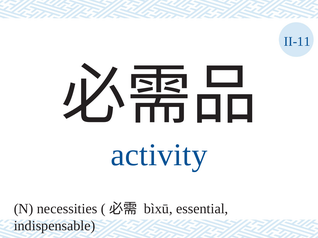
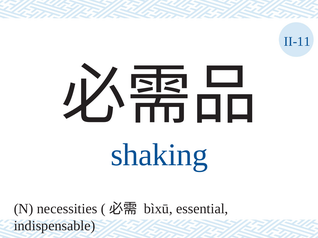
activity: activity -> shaking
